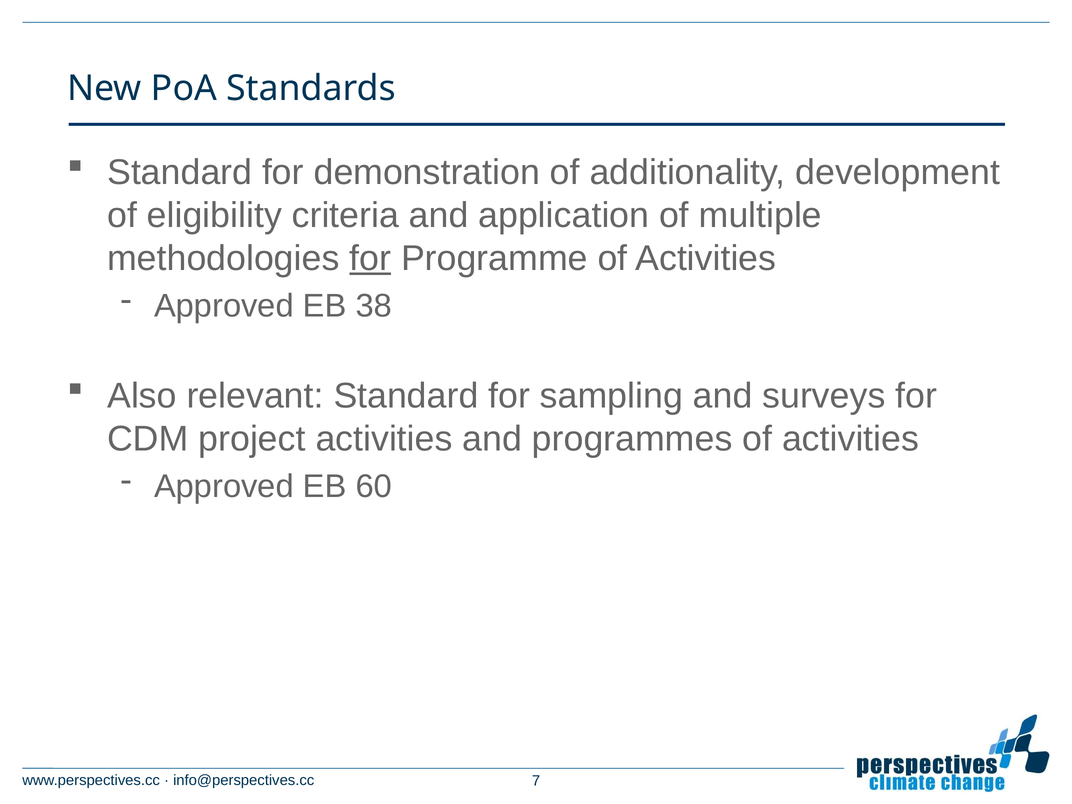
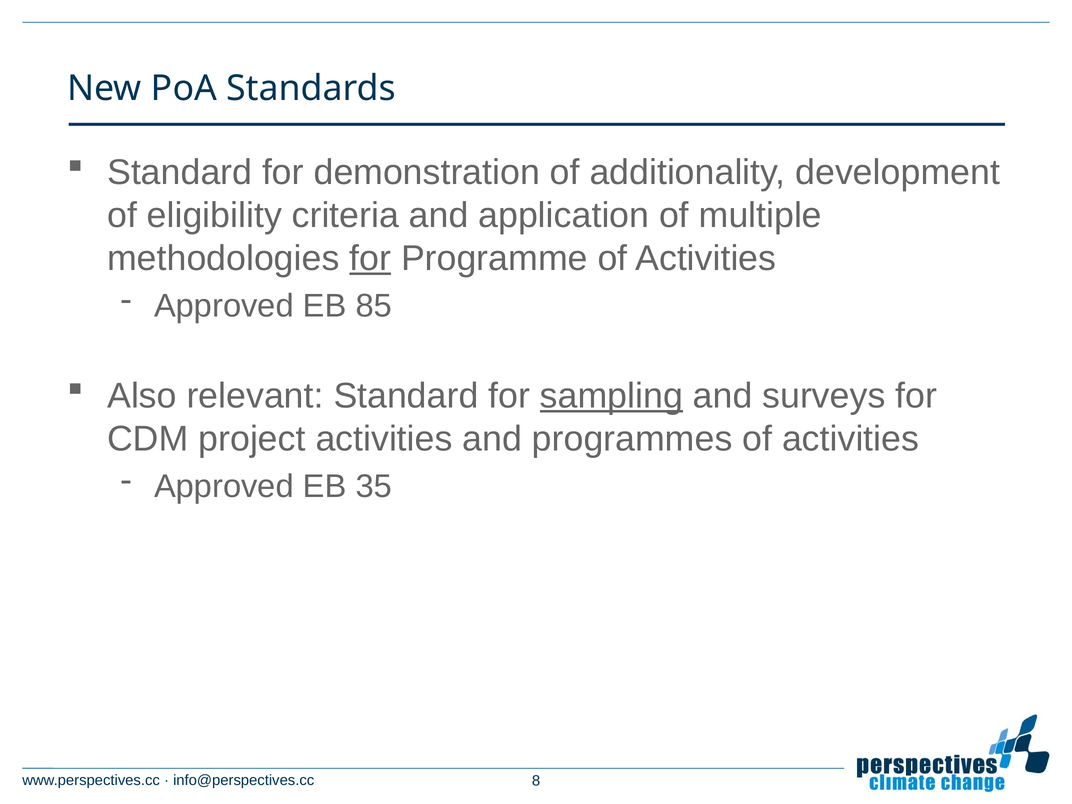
38: 38 -> 85
sampling underline: none -> present
60: 60 -> 35
7: 7 -> 8
